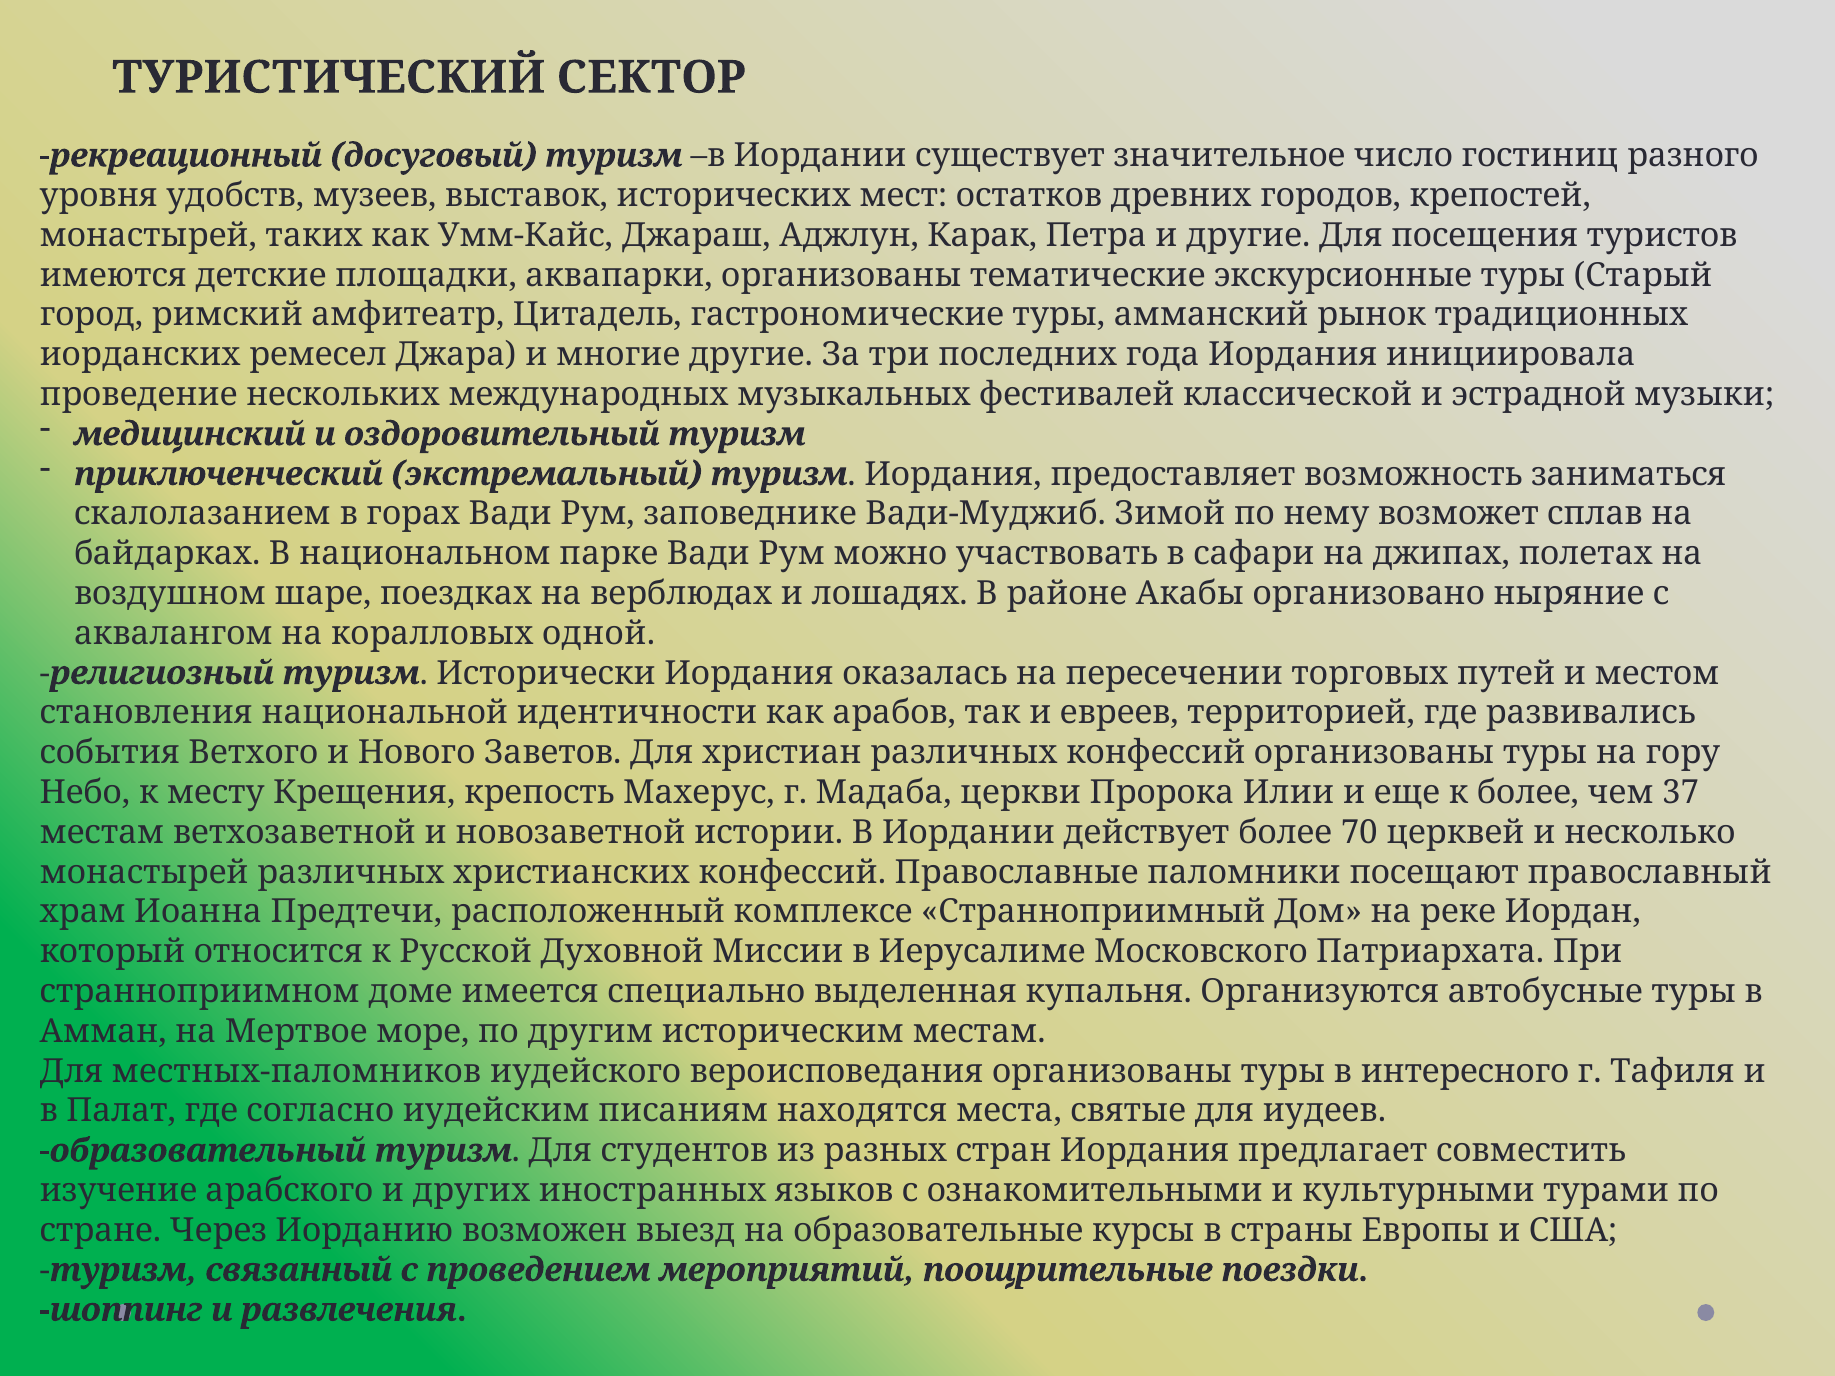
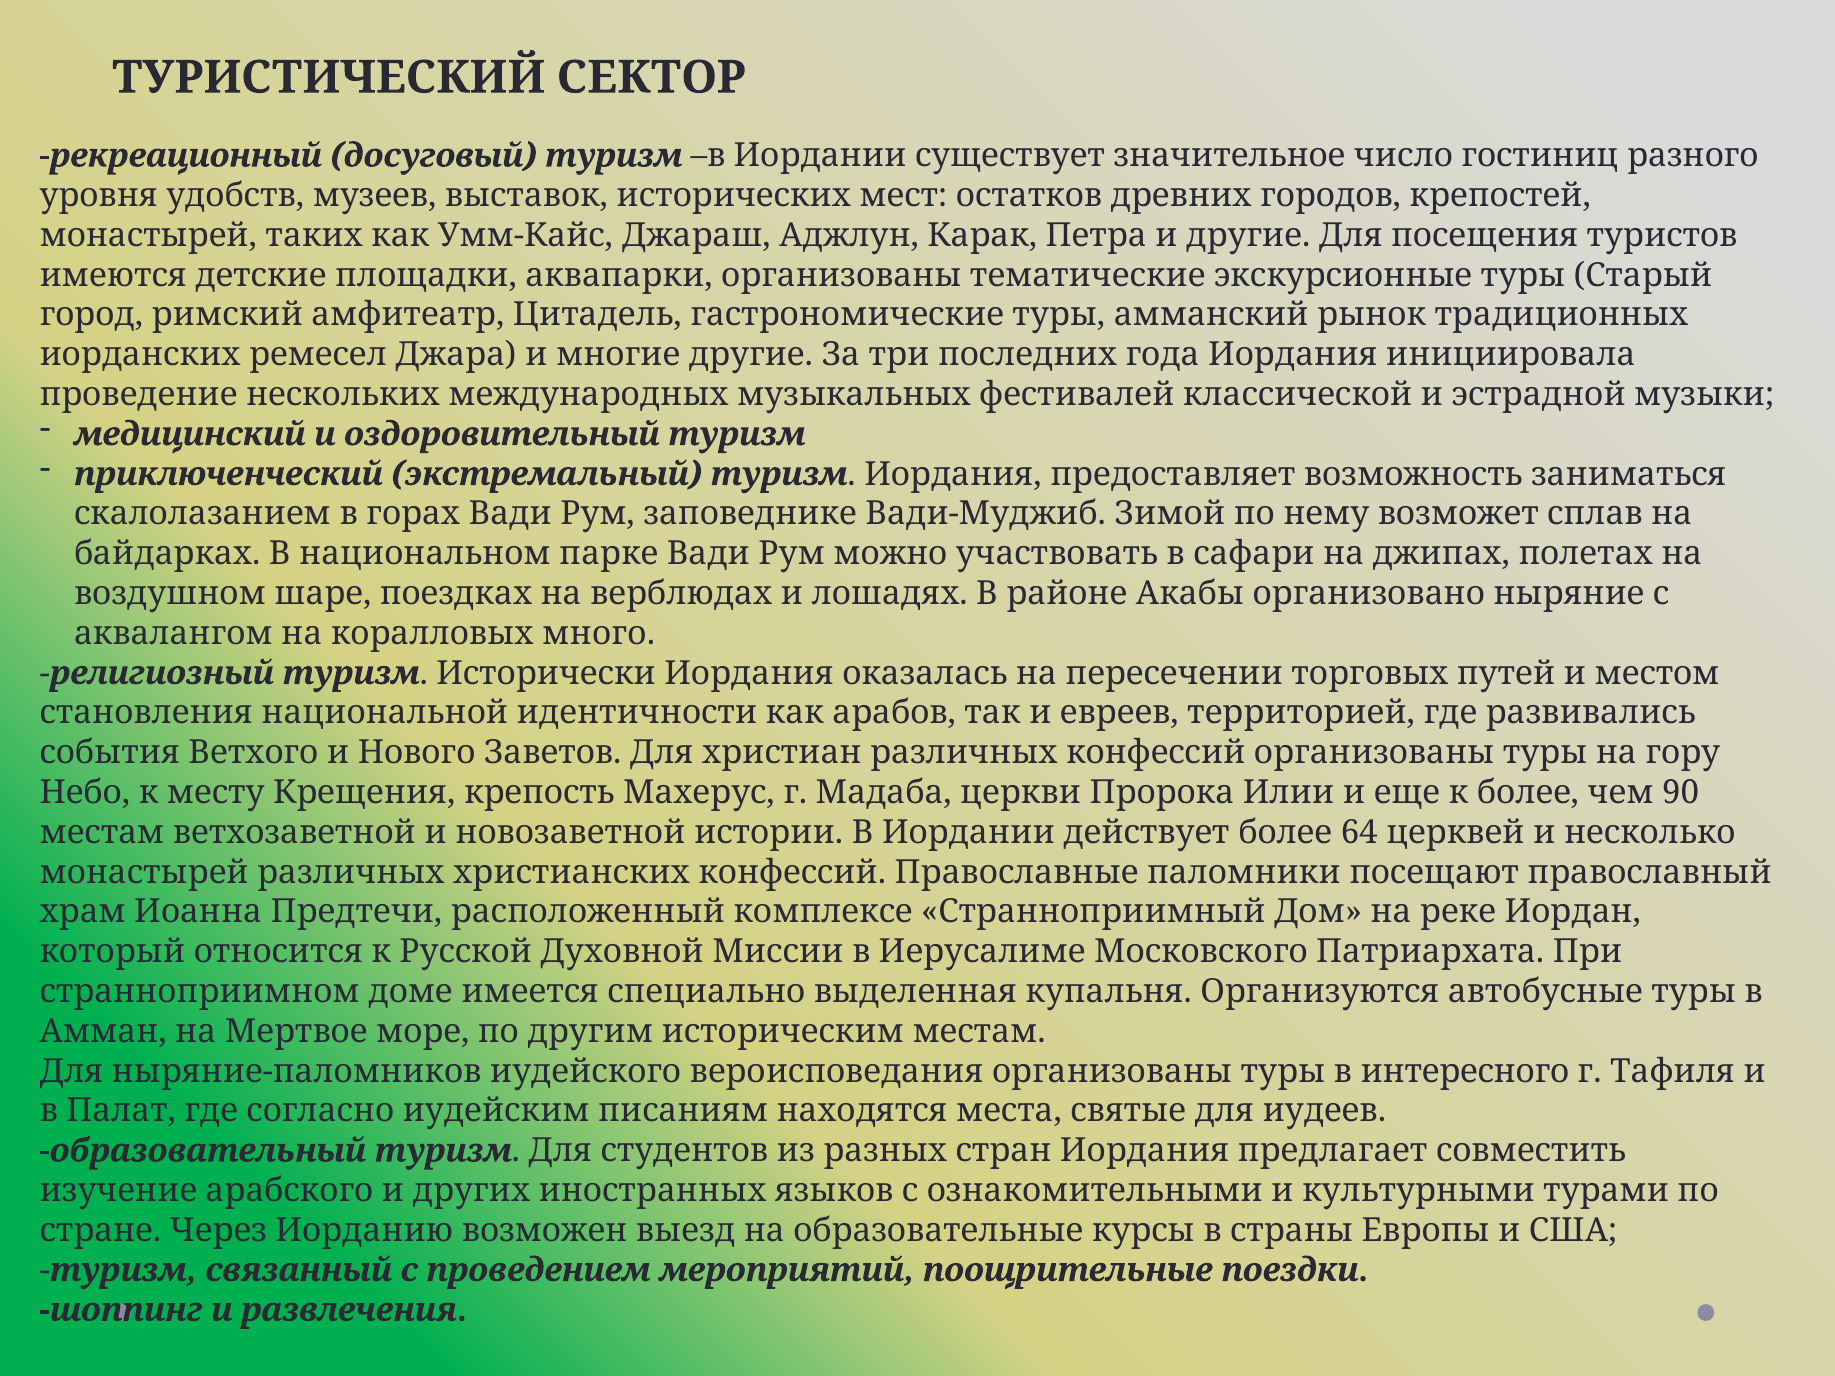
одной: одной -> много
37: 37 -> 90
70: 70 -> 64
местных-паломников: местных-паломников -> ныряние-паломников
